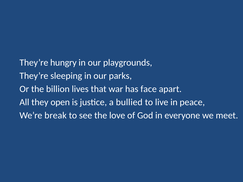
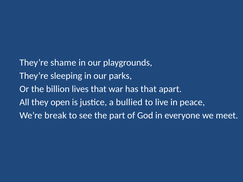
hungry: hungry -> shame
has face: face -> that
love: love -> part
